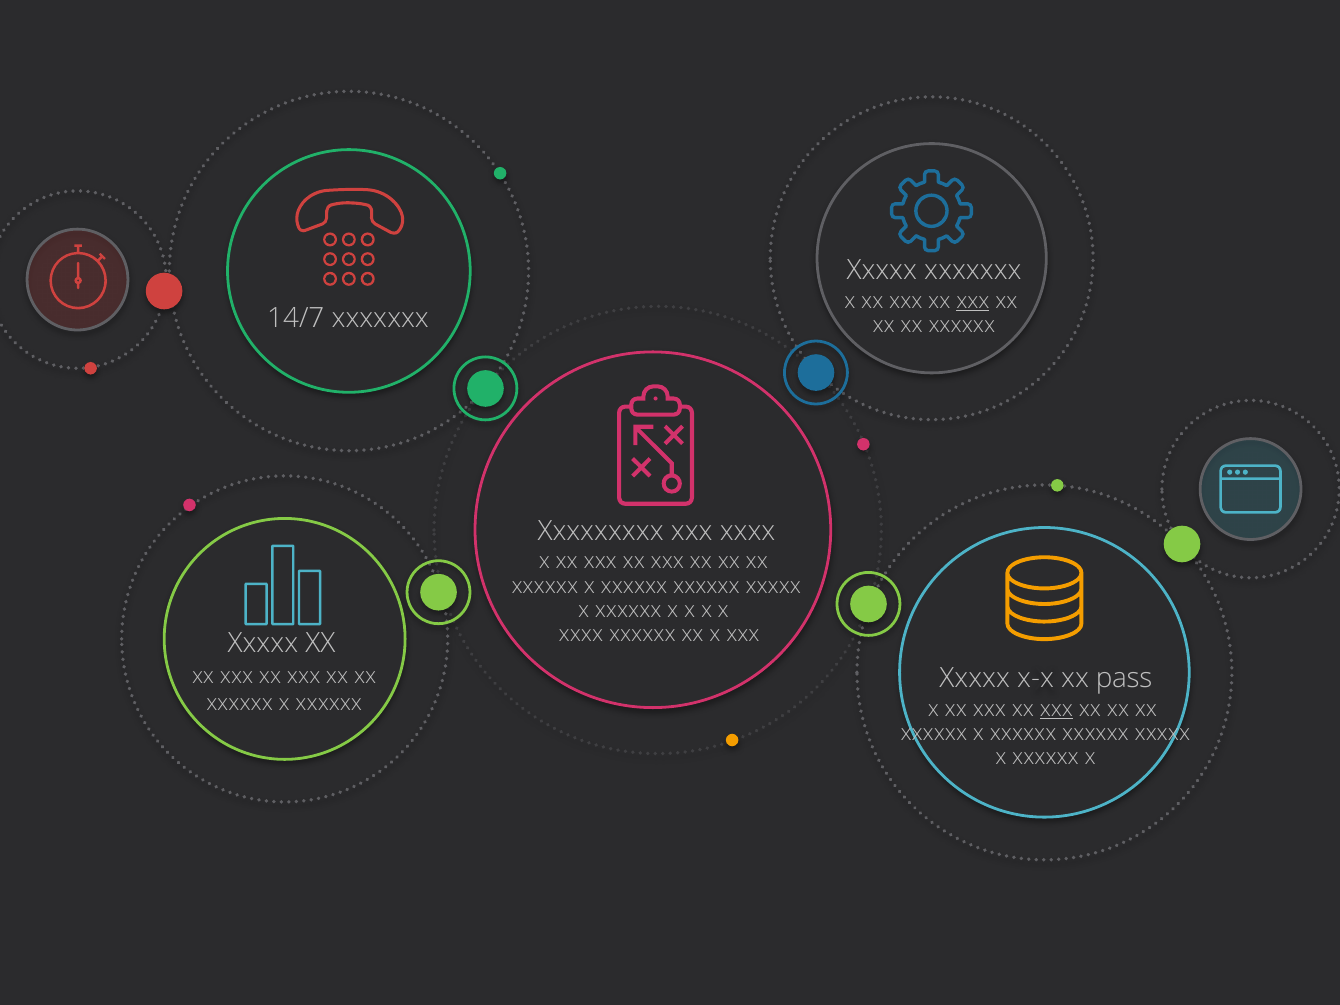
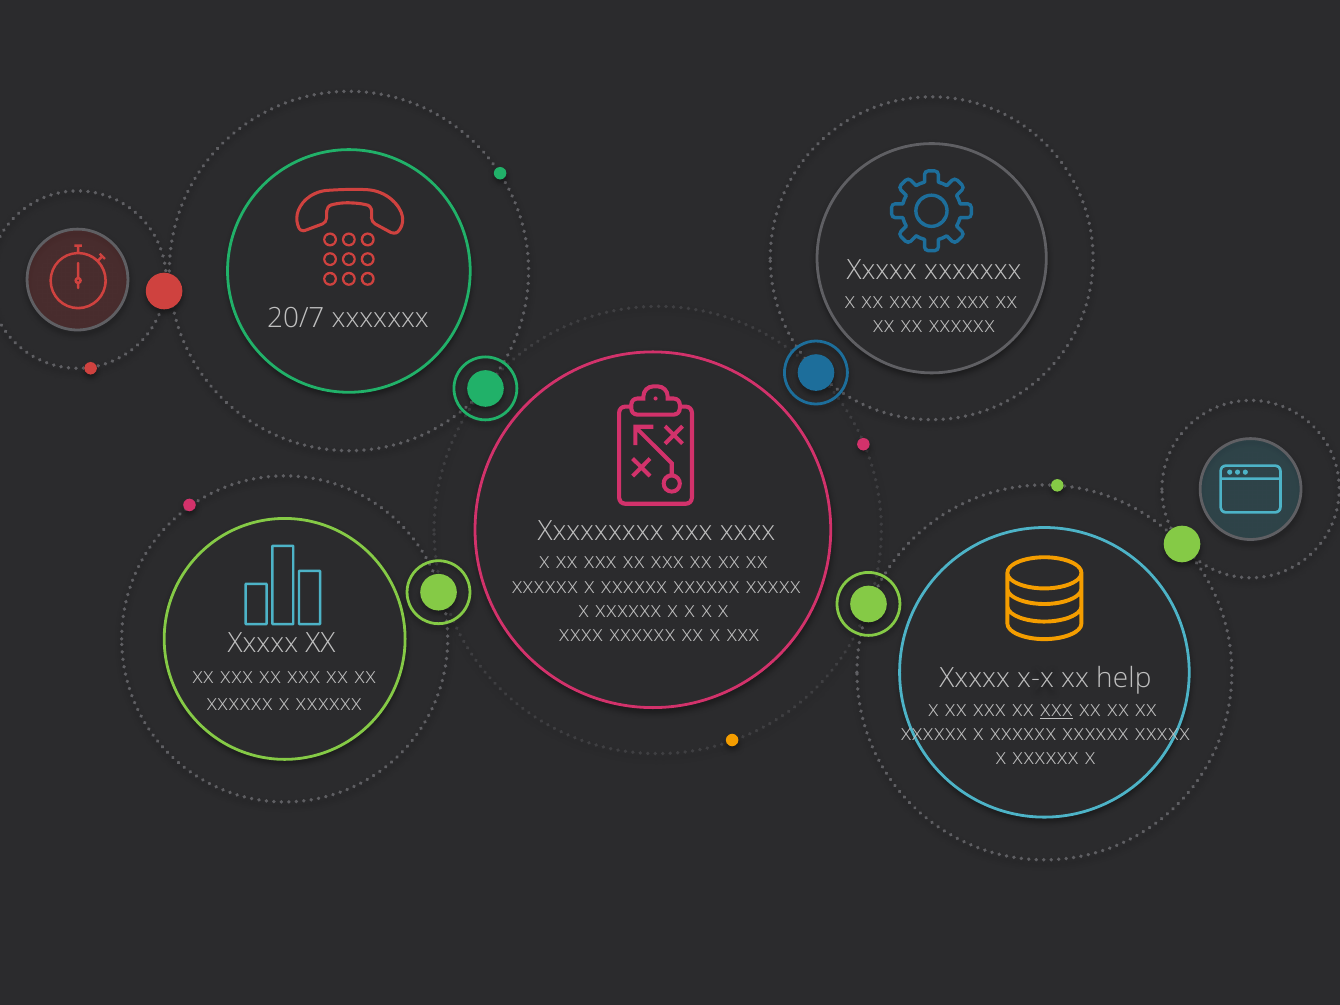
xxx at (973, 301) underline: present -> none
14/7: 14/7 -> 20/7
pass: pass -> help
